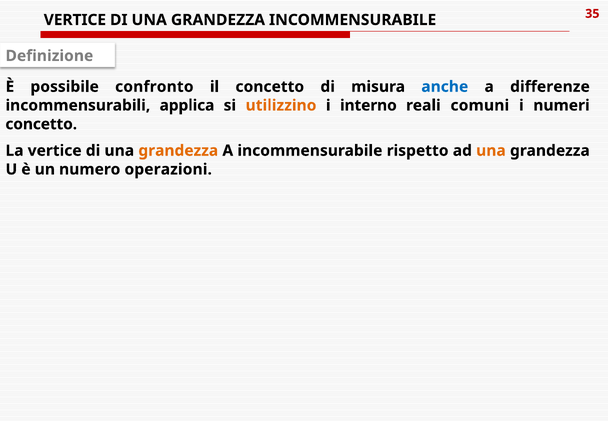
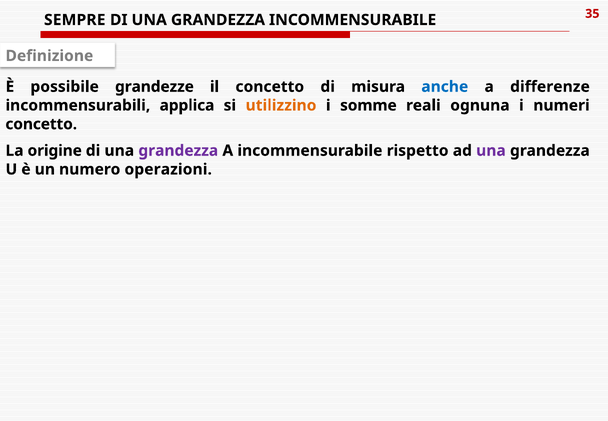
VERTICE at (75, 20): VERTICE -> SEMPRE
confronto: confronto -> grandezze
interno: interno -> somme
comuni: comuni -> ognuna
La vertice: vertice -> origine
grandezza at (178, 151) colour: orange -> purple
una at (491, 151) colour: orange -> purple
